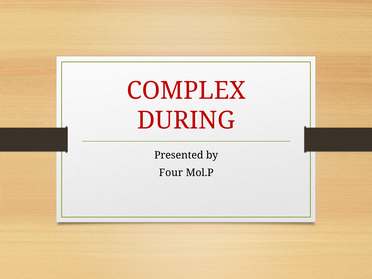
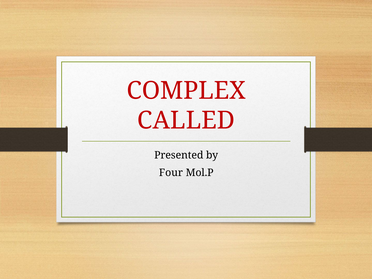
DURING: DURING -> CALLED
